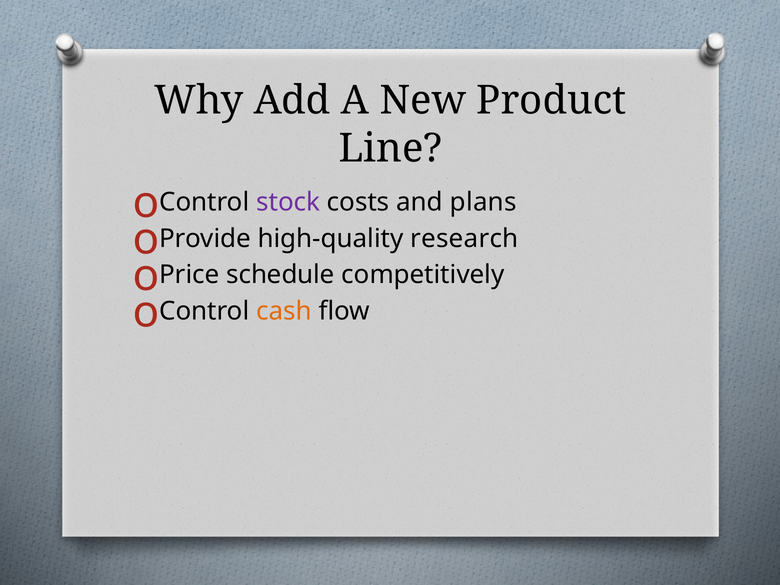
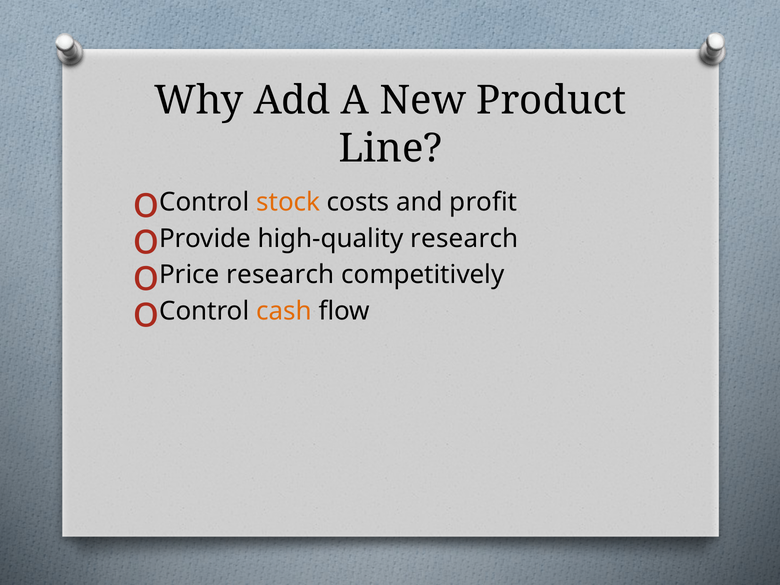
stock colour: purple -> orange
plans: plans -> profit
Price schedule: schedule -> research
